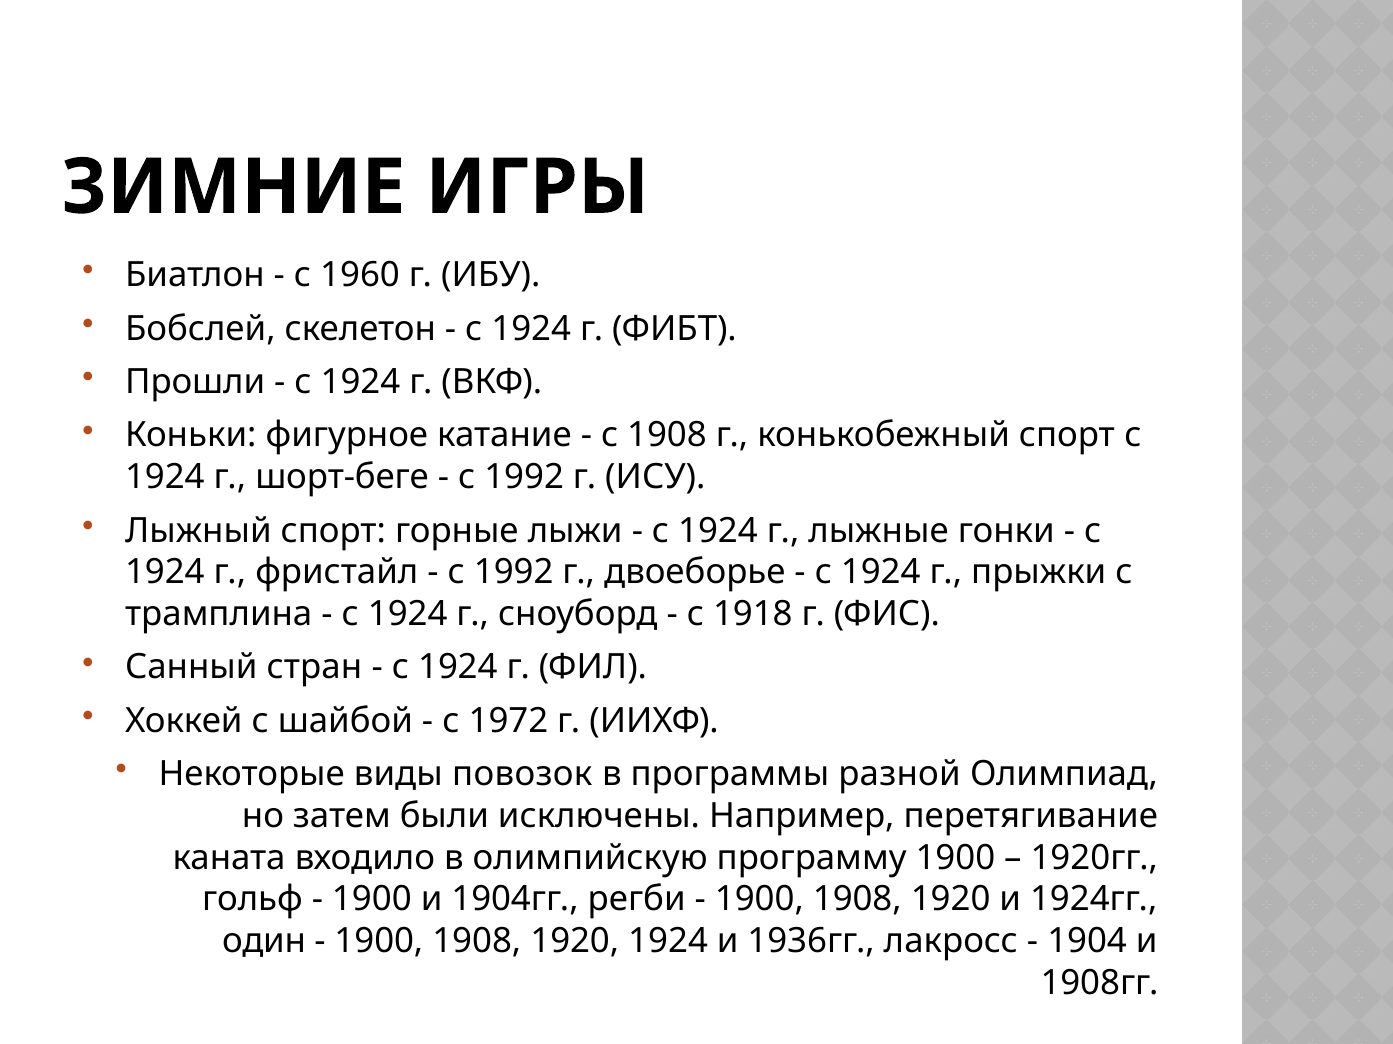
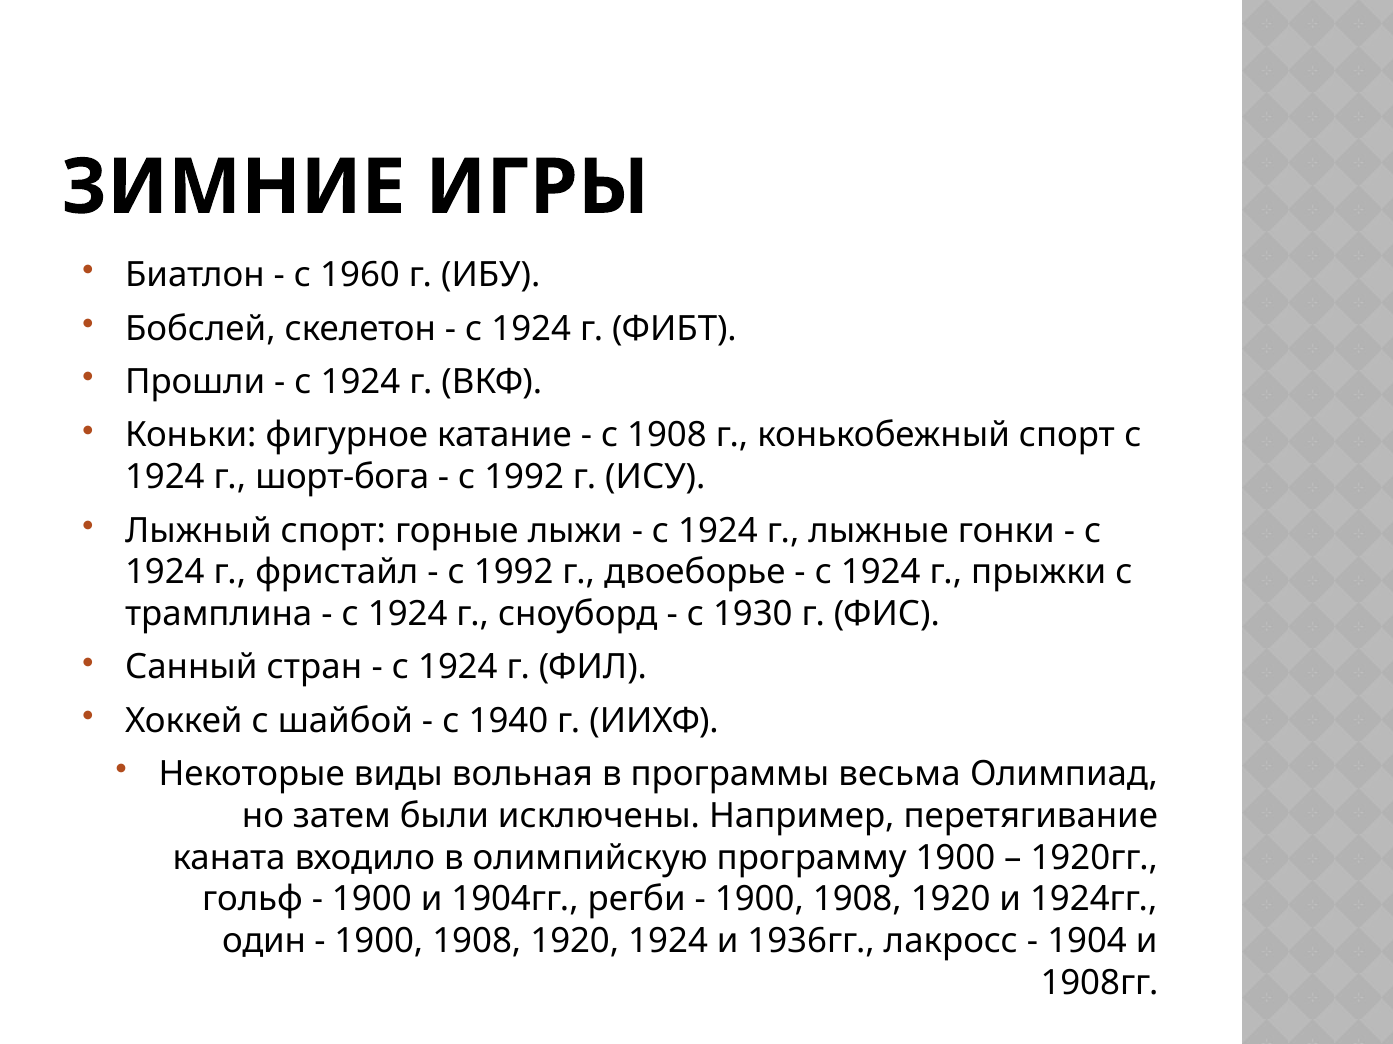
шорт-беге: шорт-беге -> шорт-бога
1918: 1918 -> 1930
1972: 1972 -> 1940
повозок: повозок -> вольная
разной: разной -> весьма
